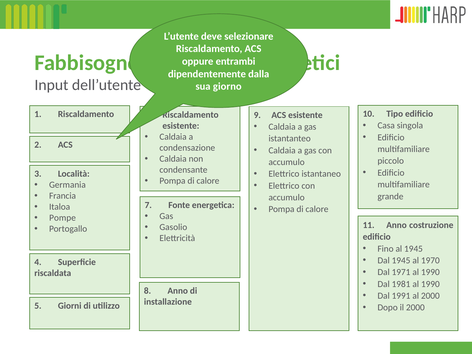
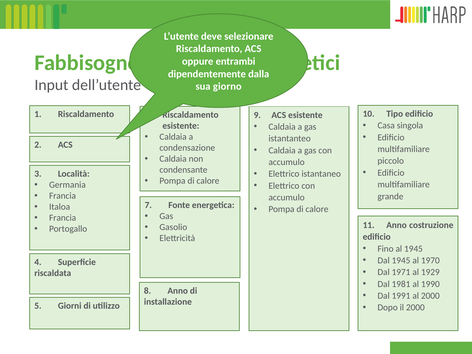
Pompe at (63, 218): Pompe -> Francia
1971 al 1990: 1990 -> 1929
